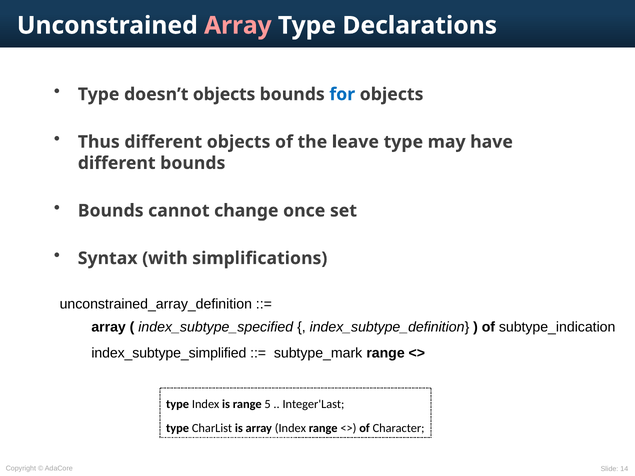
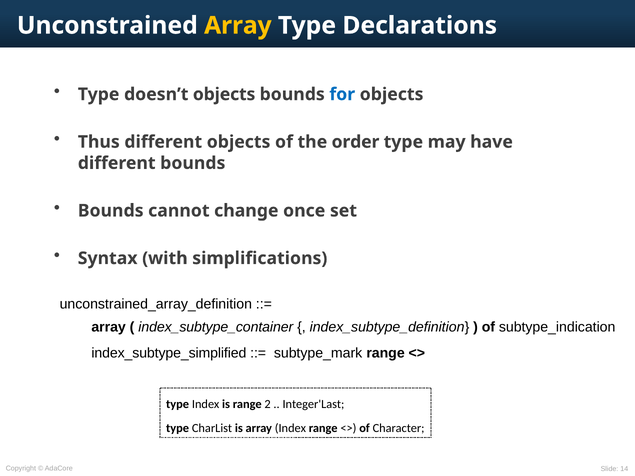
Array at (238, 26) colour: pink -> yellow
leave: leave -> order
index_subtype_specified: index_subtype_specified -> index_subtype_container
5: 5 -> 2
